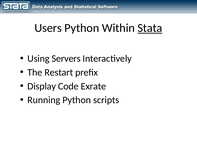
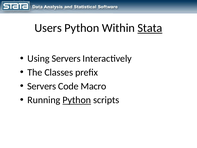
Restart: Restart -> Classes
Display at (42, 86): Display -> Servers
Exrate: Exrate -> Macro
Python at (77, 100) underline: none -> present
